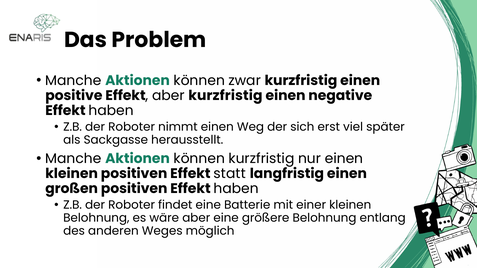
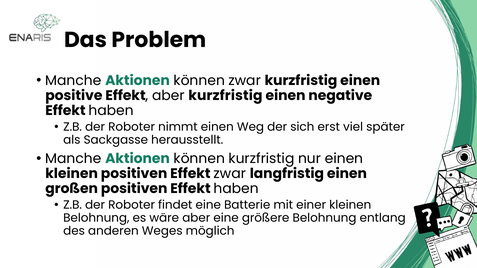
Effekt statt: statt -> zwar
